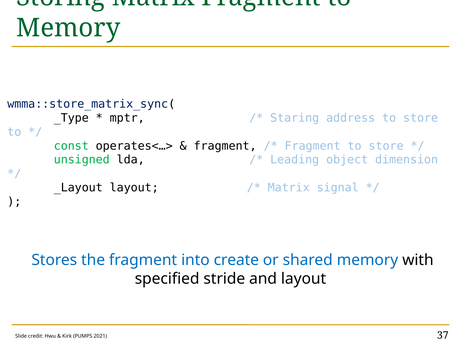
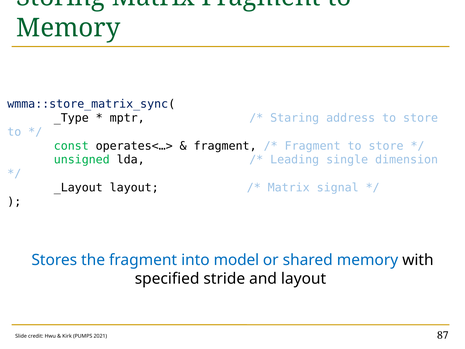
object: object -> single
create: create -> model
37: 37 -> 87
